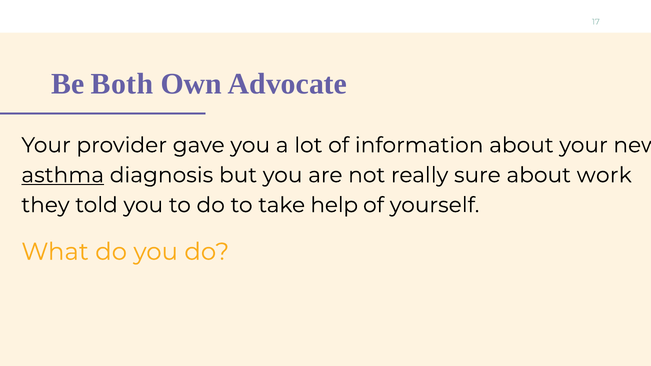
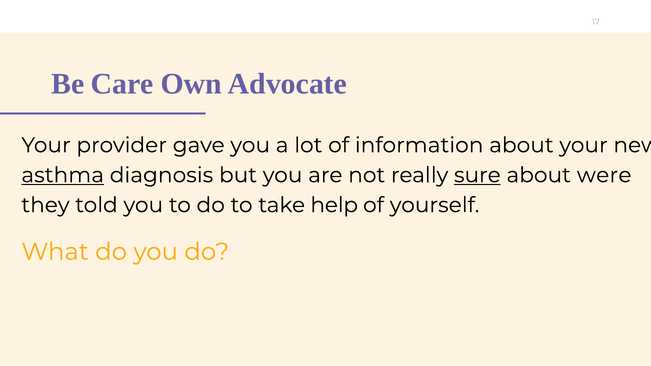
Both: Both -> Care
sure underline: none -> present
work: work -> were
